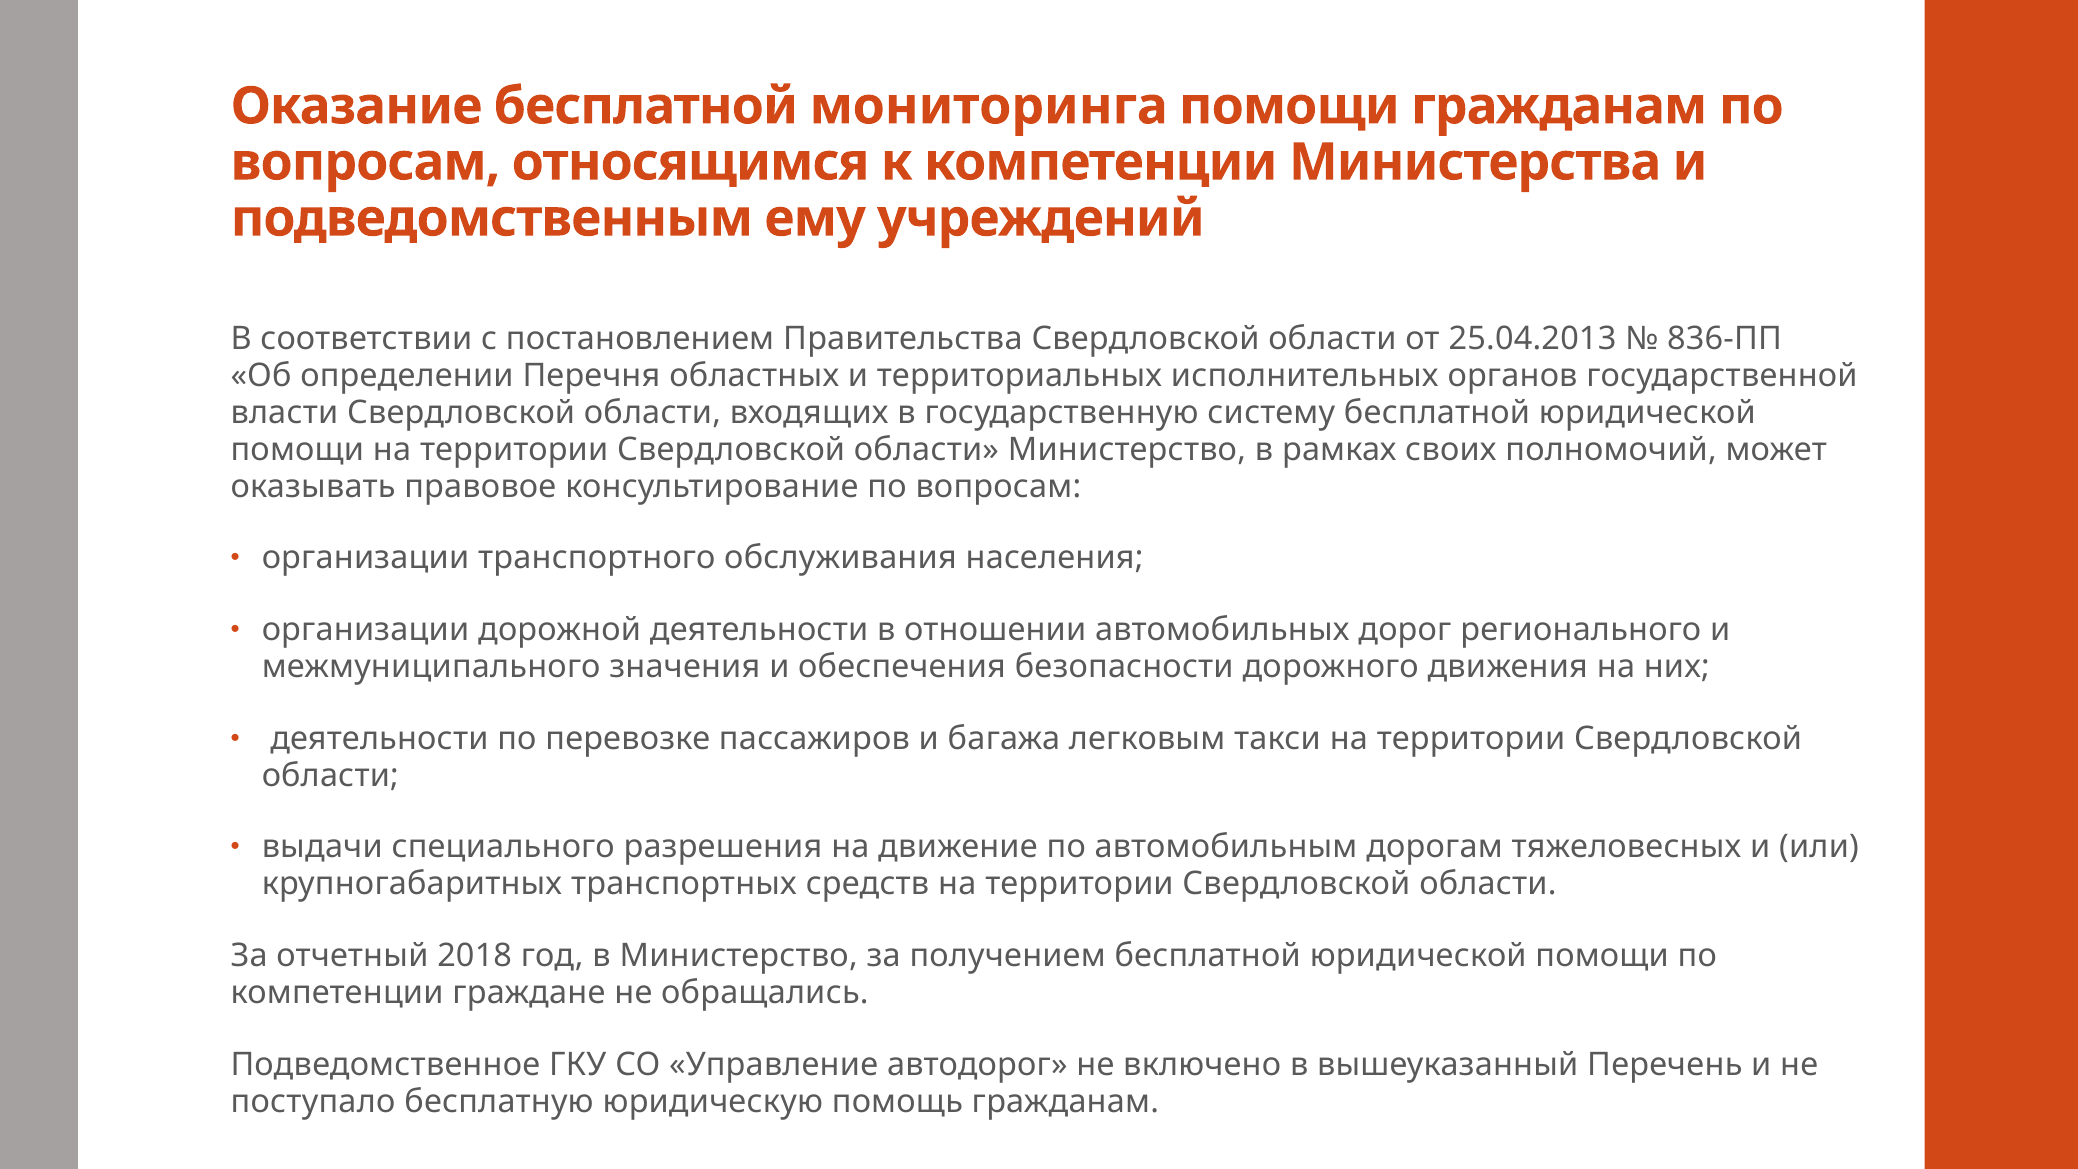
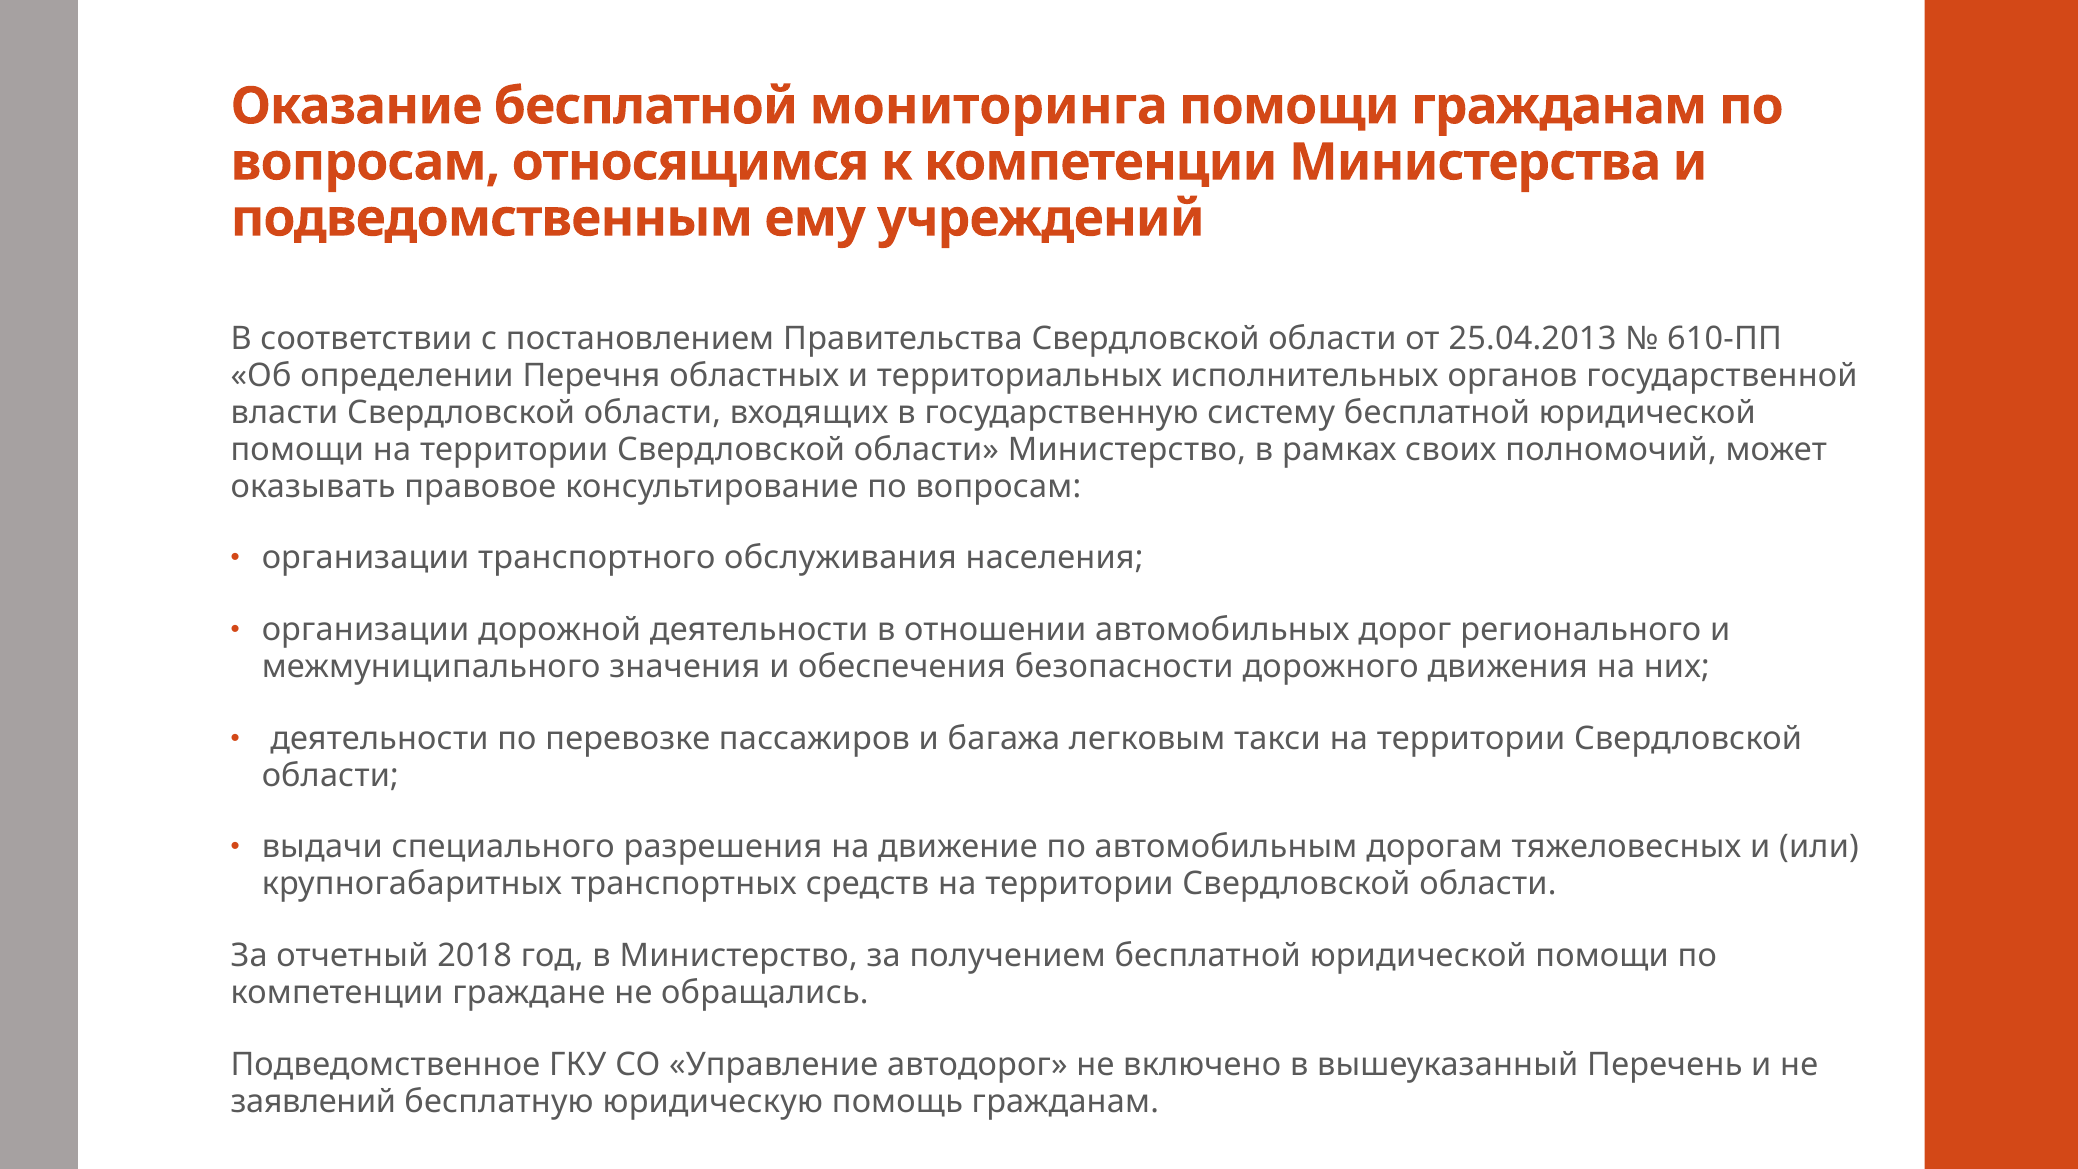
836-ПП: 836-ПП -> 610-ПП
поступало: поступало -> заявлений
